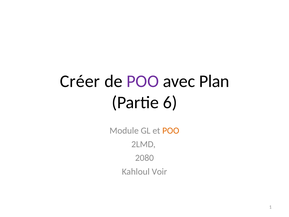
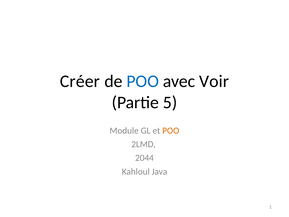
POO at (143, 81) colour: purple -> blue
Plan: Plan -> Voir
6: 6 -> 5
2080: 2080 -> 2044
Voir: Voir -> Java
